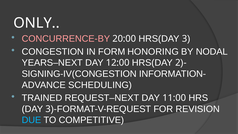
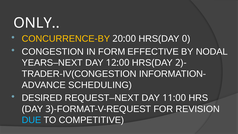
CONCURRENCE-BY colour: pink -> yellow
HRS(DAY 3: 3 -> 0
HONORING: HONORING -> EFFECTIVE
SIGNING-IV(CONGESTION: SIGNING-IV(CONGESTION -> TRADER-IV(CONGESTION
TRAINED: TRAINED -> DESIRED
